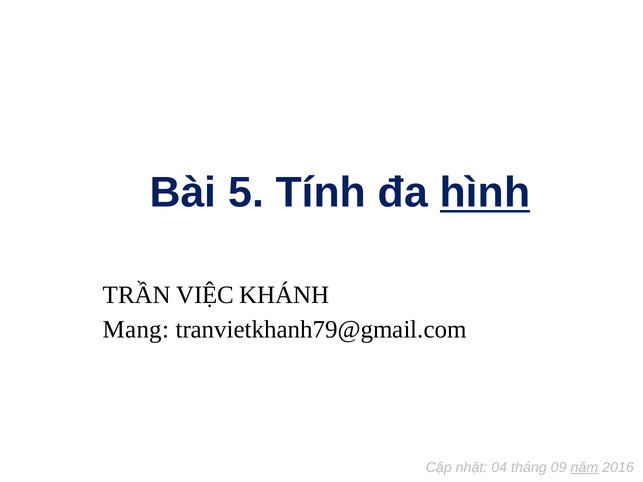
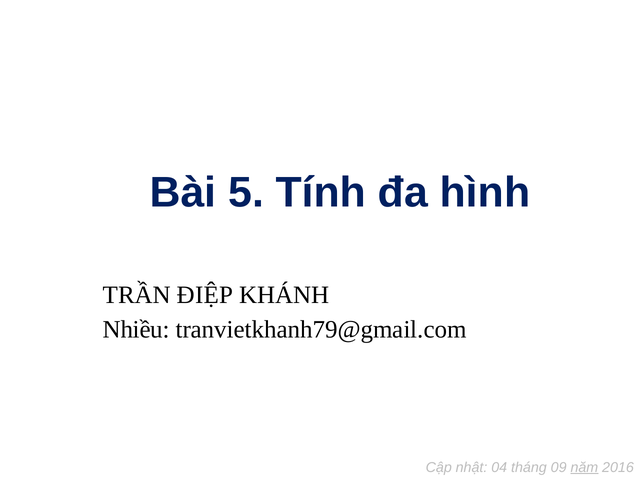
hình underline: present -> none
VIỆC: VIỆC -> ĐIỆP
Mang: Mang -> Nhiều
